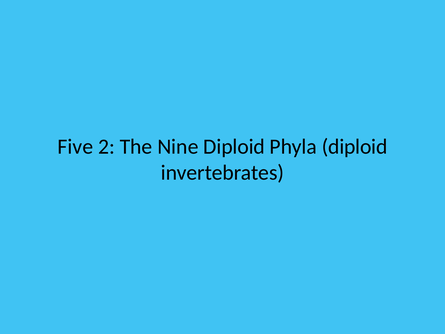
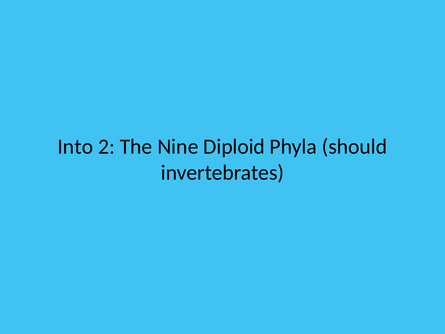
Five: Five -> Into
Phyla diploid: diploid -> should
